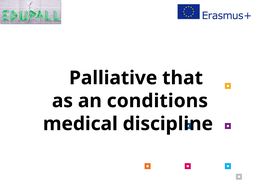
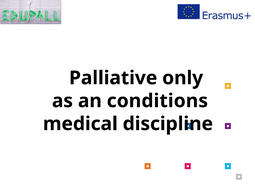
that: that -> only
